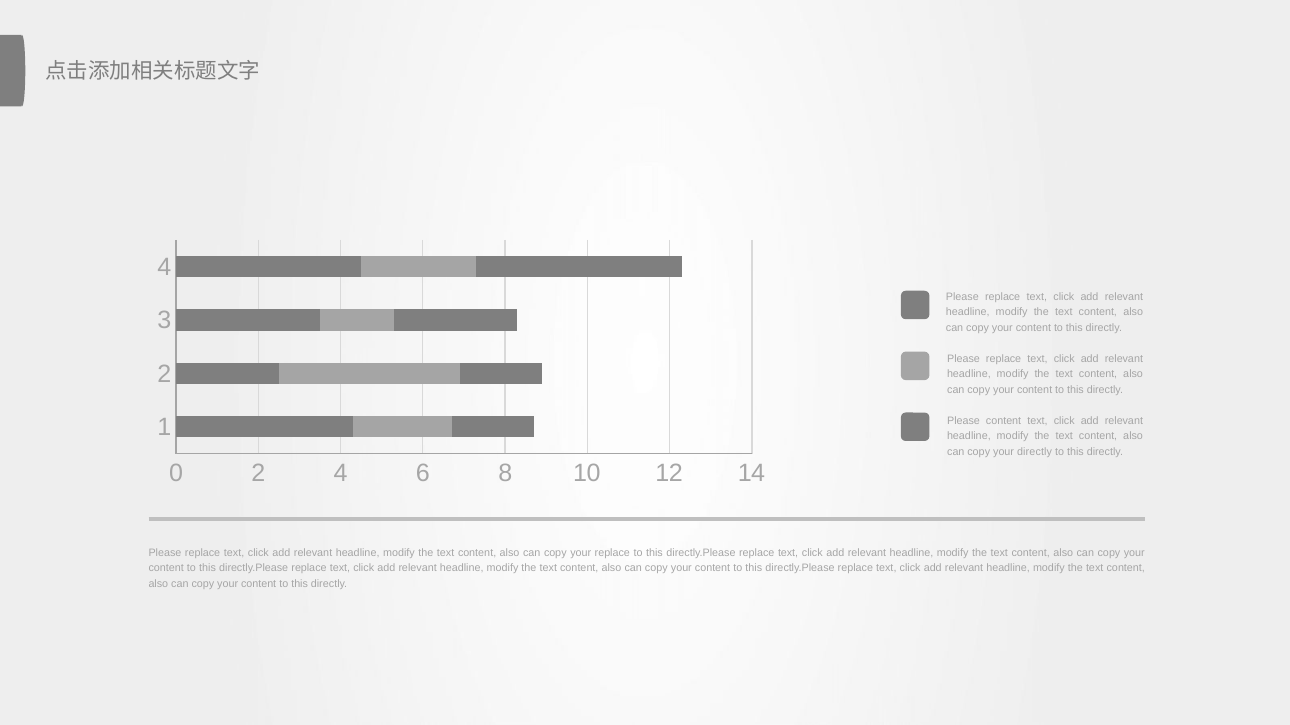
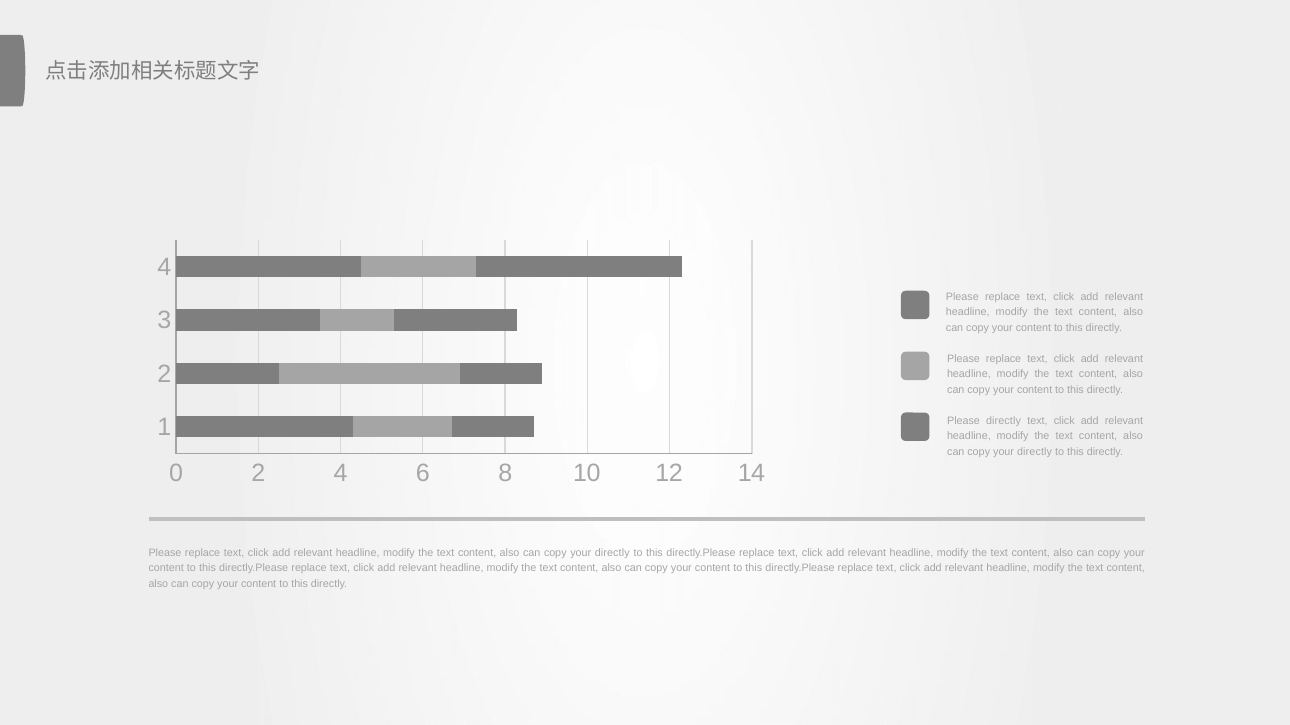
Please content: content -> directly
replace at (612, 553): replace -> directly
